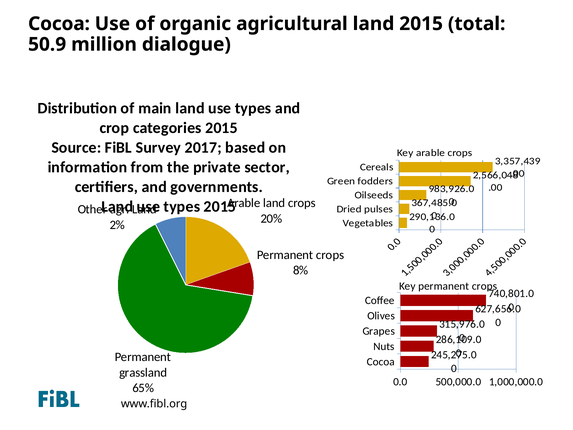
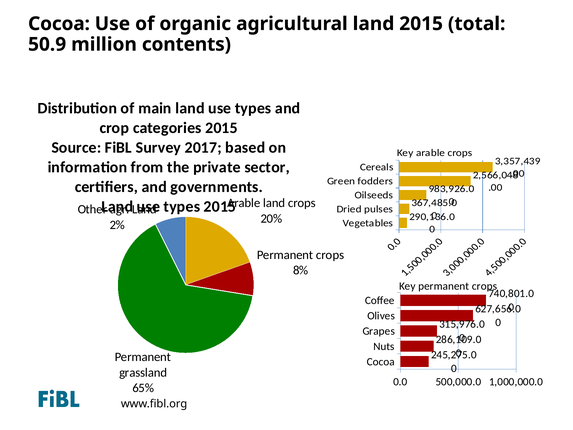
dialogue: dialogue -> contents
